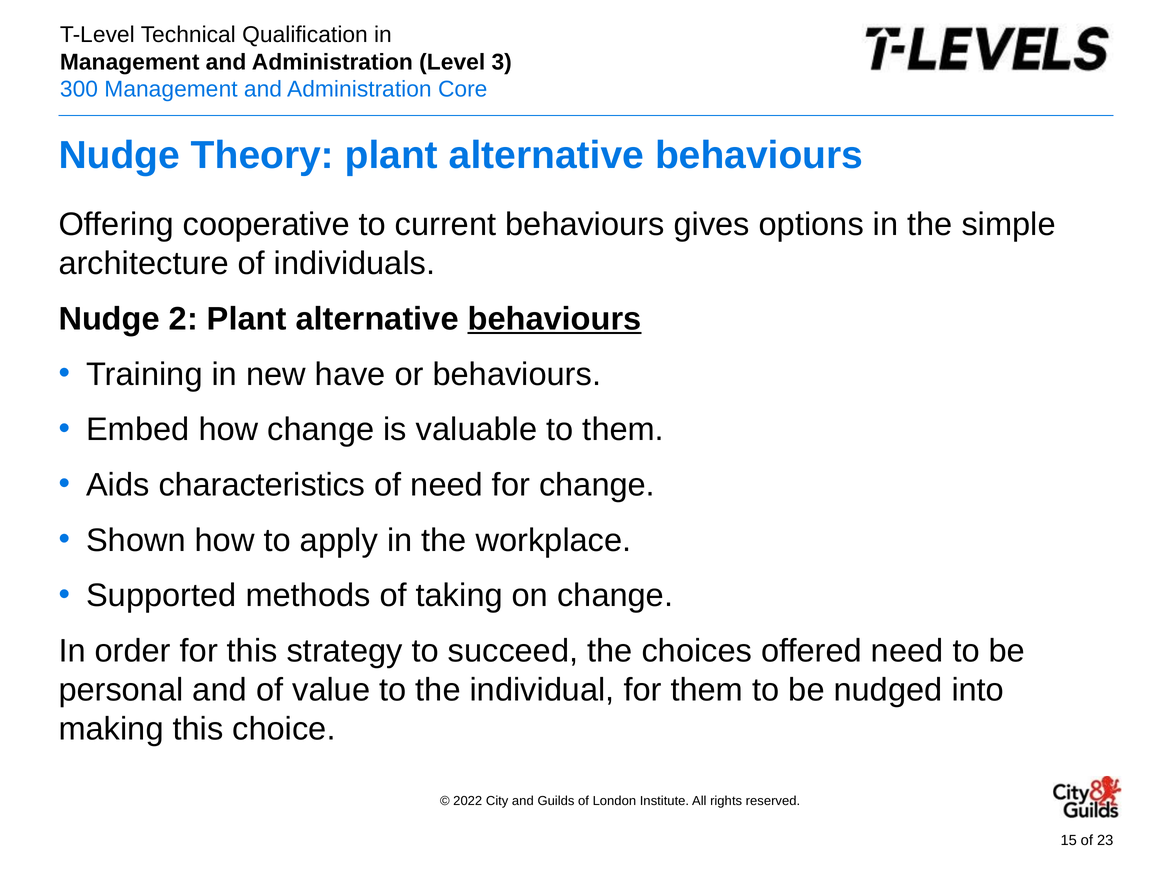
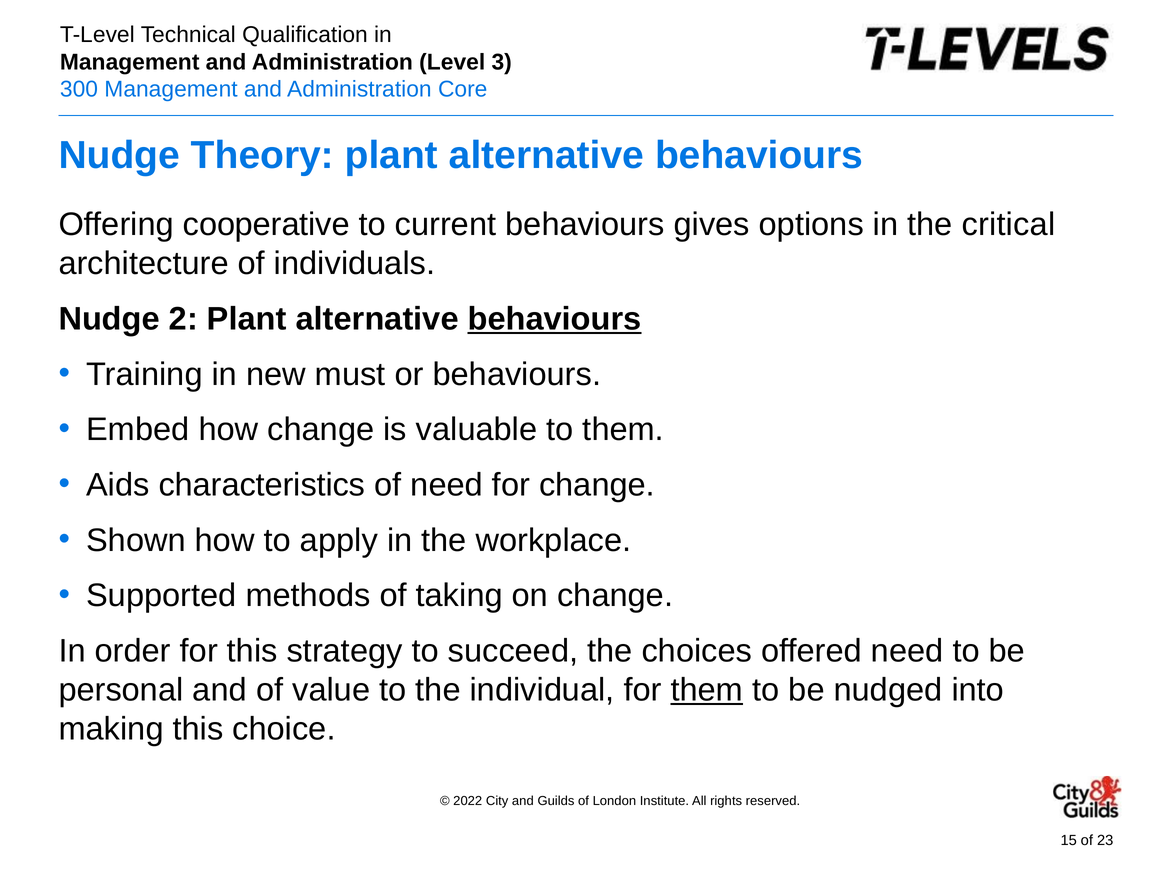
simple: simple -> critical
have: have -> must
them at (707, 690) underline: none -> present
